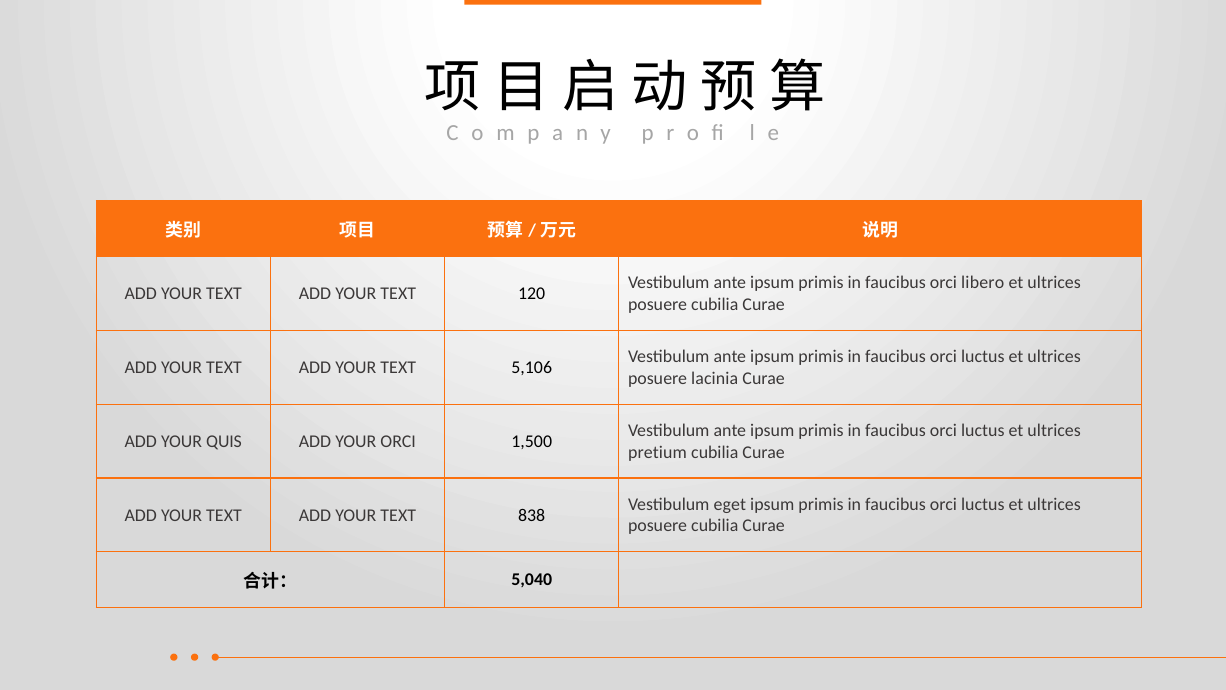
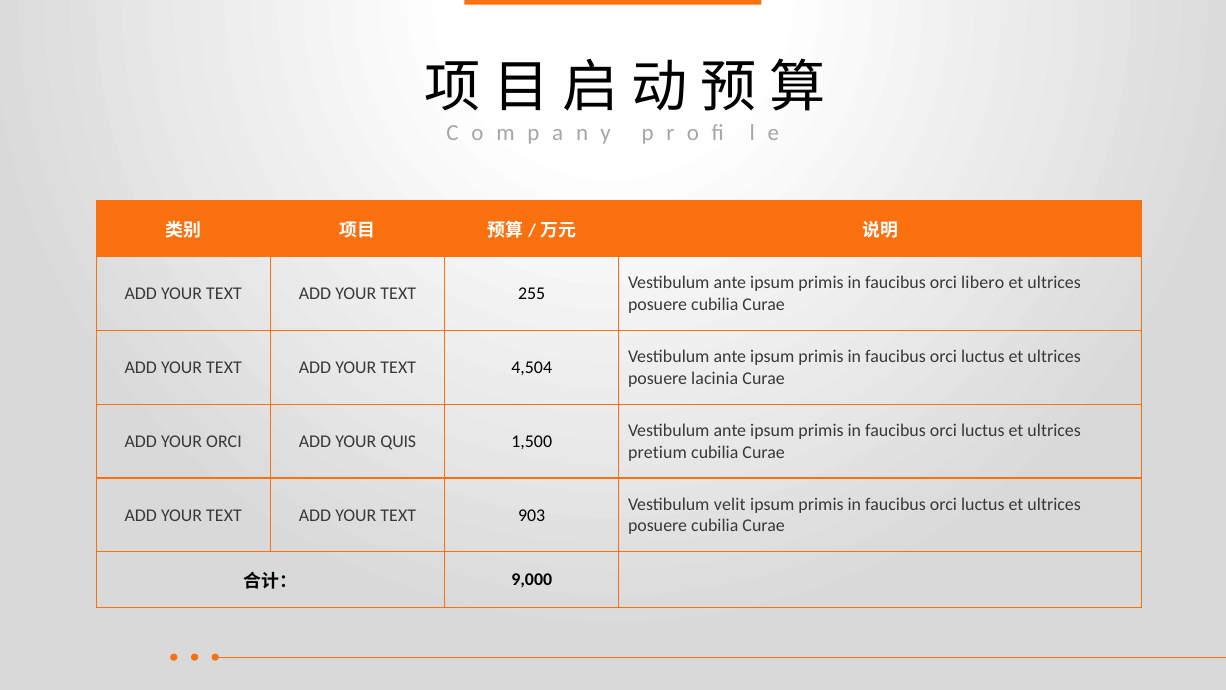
120: 120 -> 255
5,106: 5,106 -> 4,504
YOUR QUIS: QUIS -> ORCI
YOUR ORCI: ORCI -> QUIS
eget: eget -> velit
838: 838 -> 903
5,040: 5,040 -> 9,000
